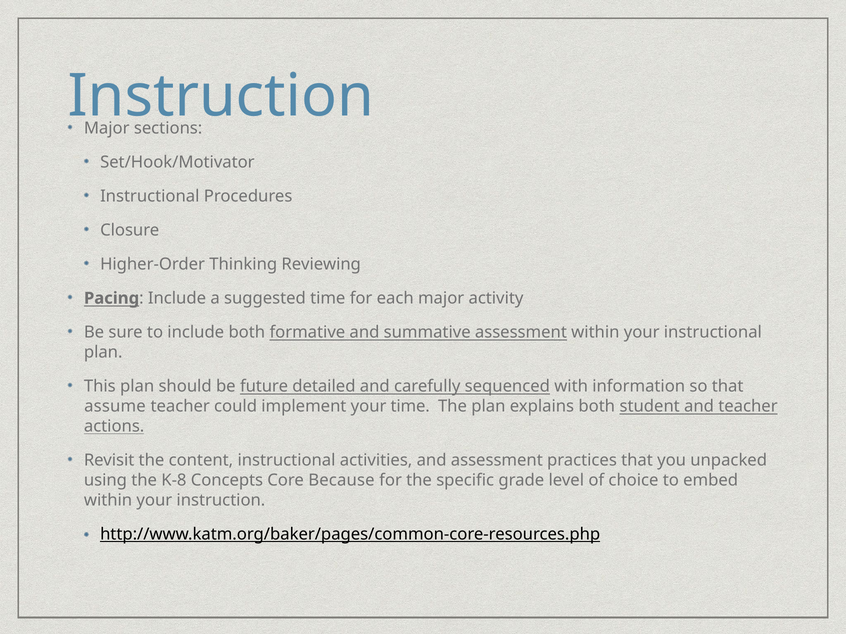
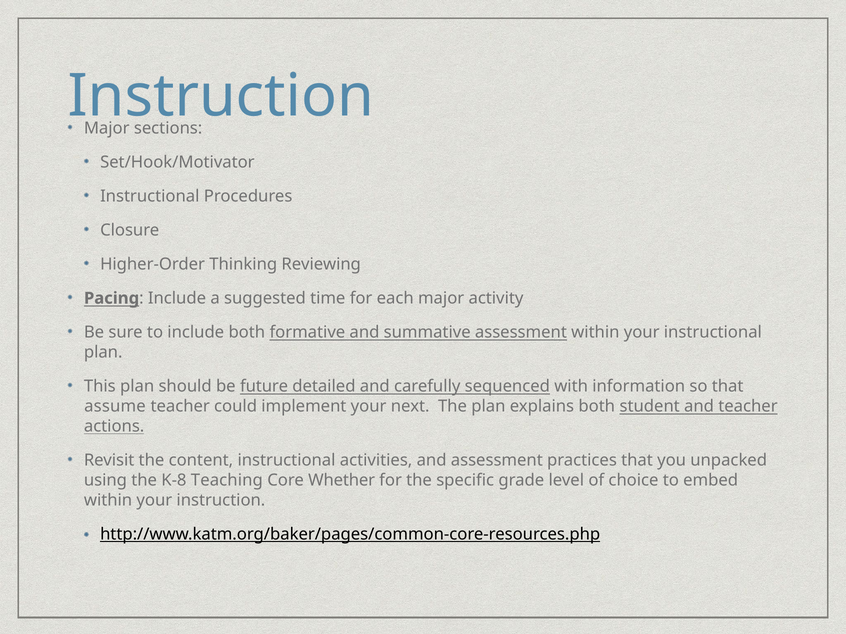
your time: time -> next
Concepts: Concepts -> Teaching
Because: Because -> Whether
